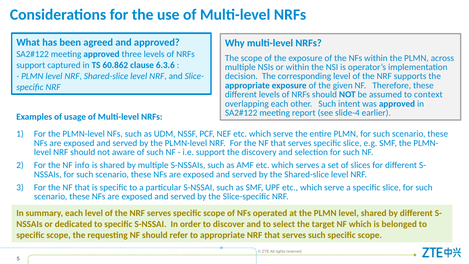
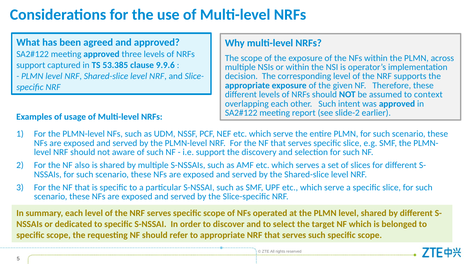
60.862: 60.862 -> 53.385
6.3.6: 6.3.6 -> 9.9.6
slide-4: slide-4 -> slide-2
info: info -> also
